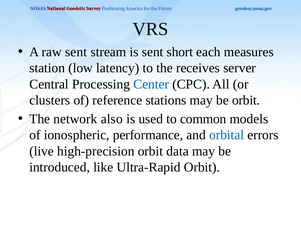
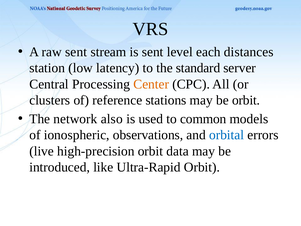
short: short -> level
measures: measures -> distances
receives: receives -> standard
Center colour: blue -> orange
performance: performance -> observations
